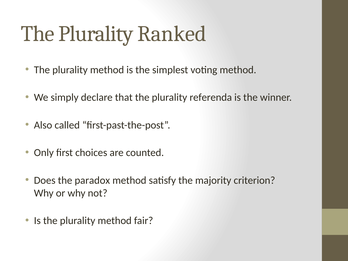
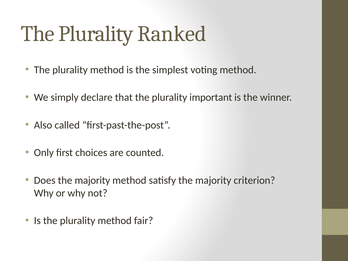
referenda: referenda -> important
Does the paradox: paradox -> majority
